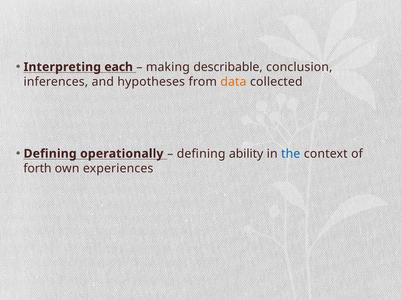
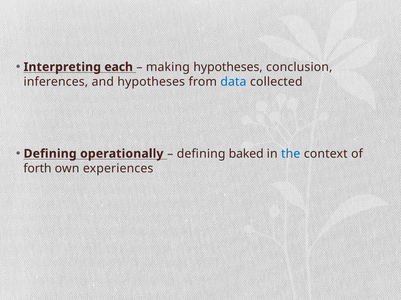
making describable: describable -> hypotheses
data colour: orange -> blue
ability: ability -> baked
